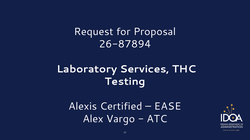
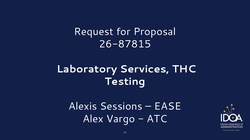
26-87894: 26-87894 -> 26-87815
Certified: Certified -> Sessions
